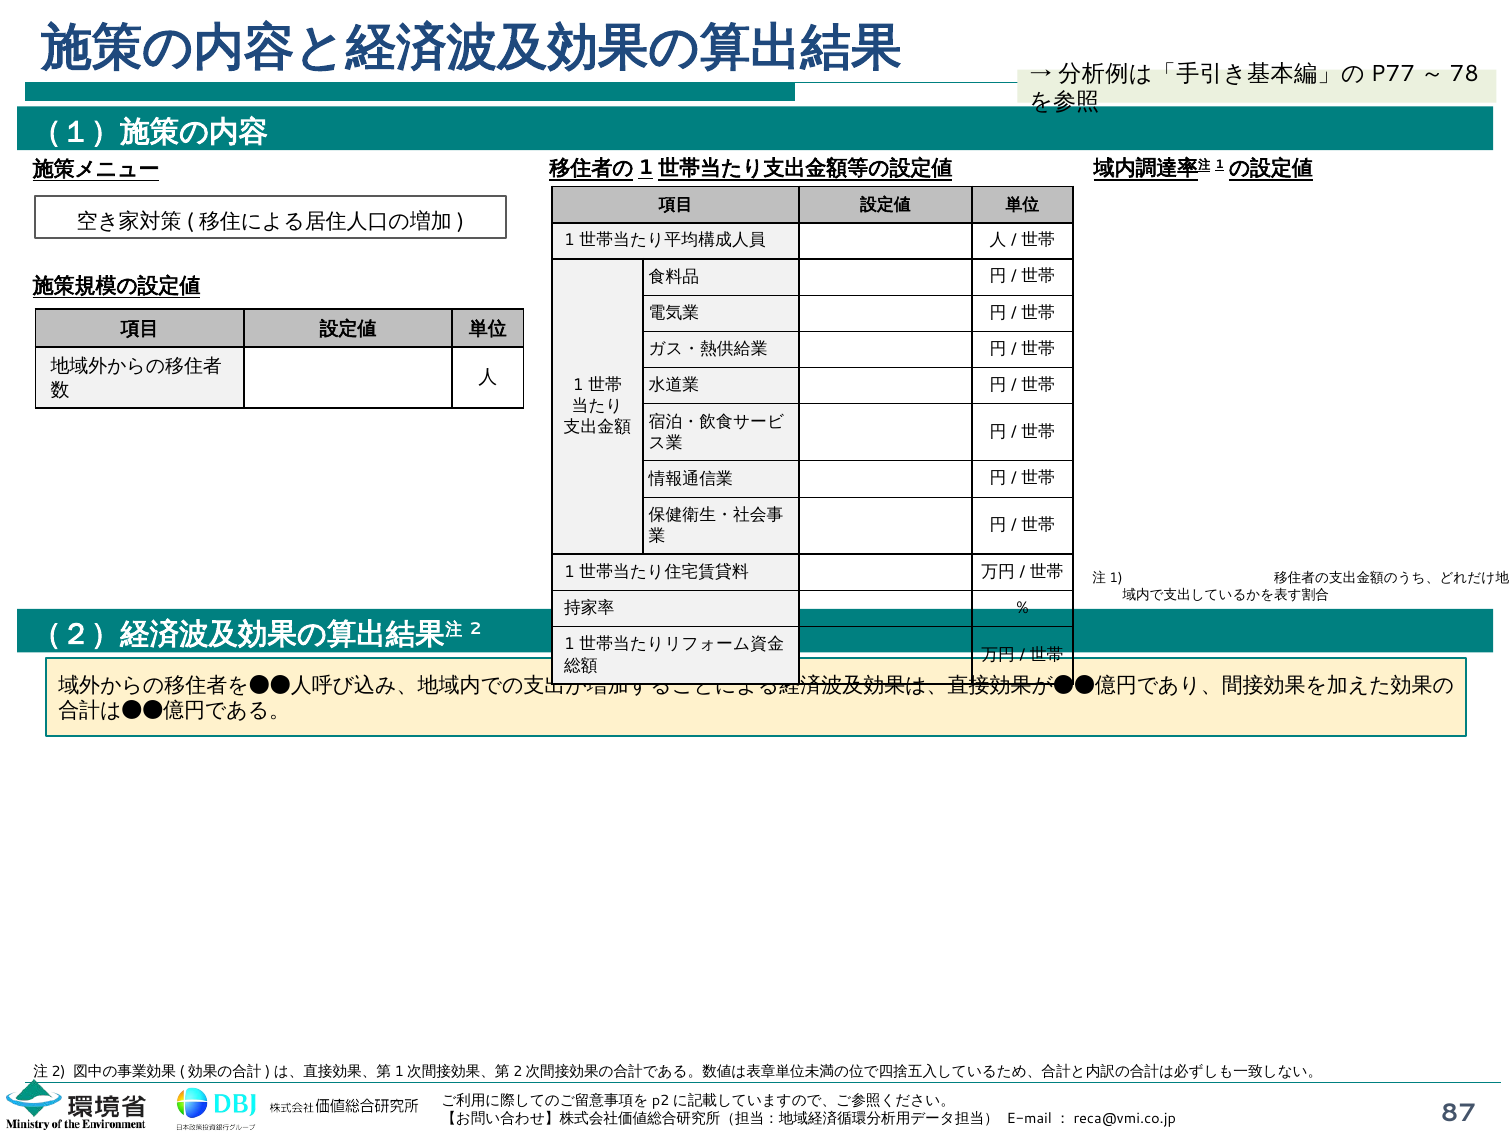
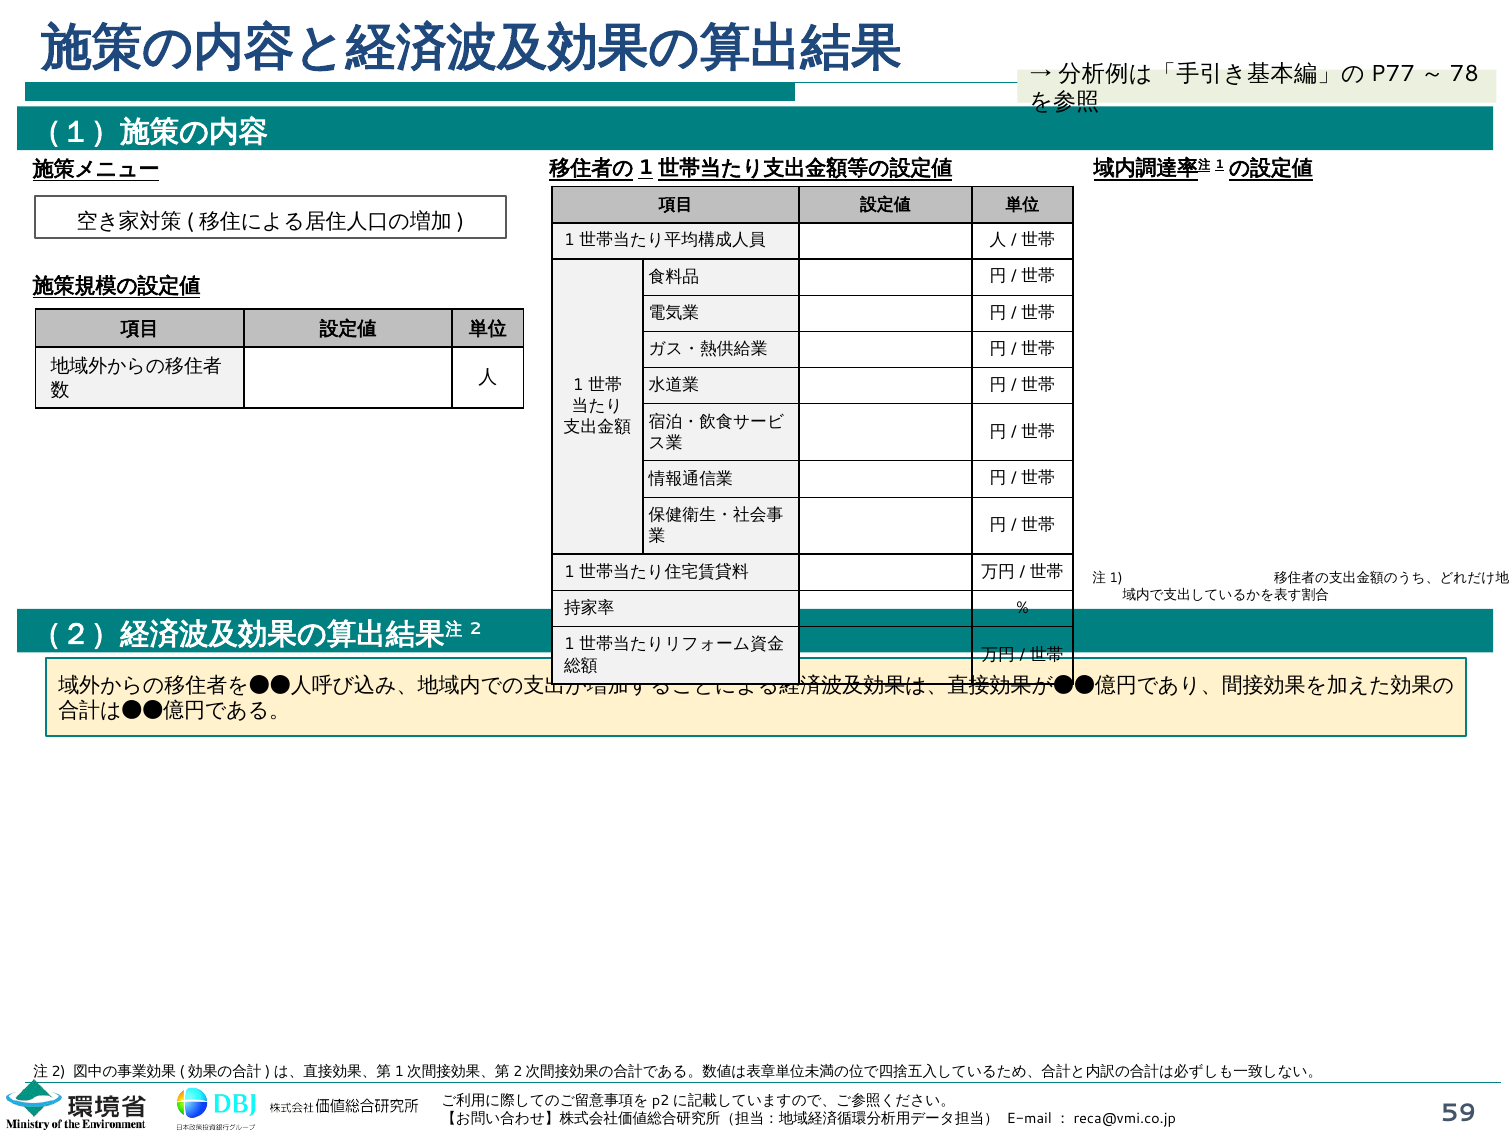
87: 87 -> 59
